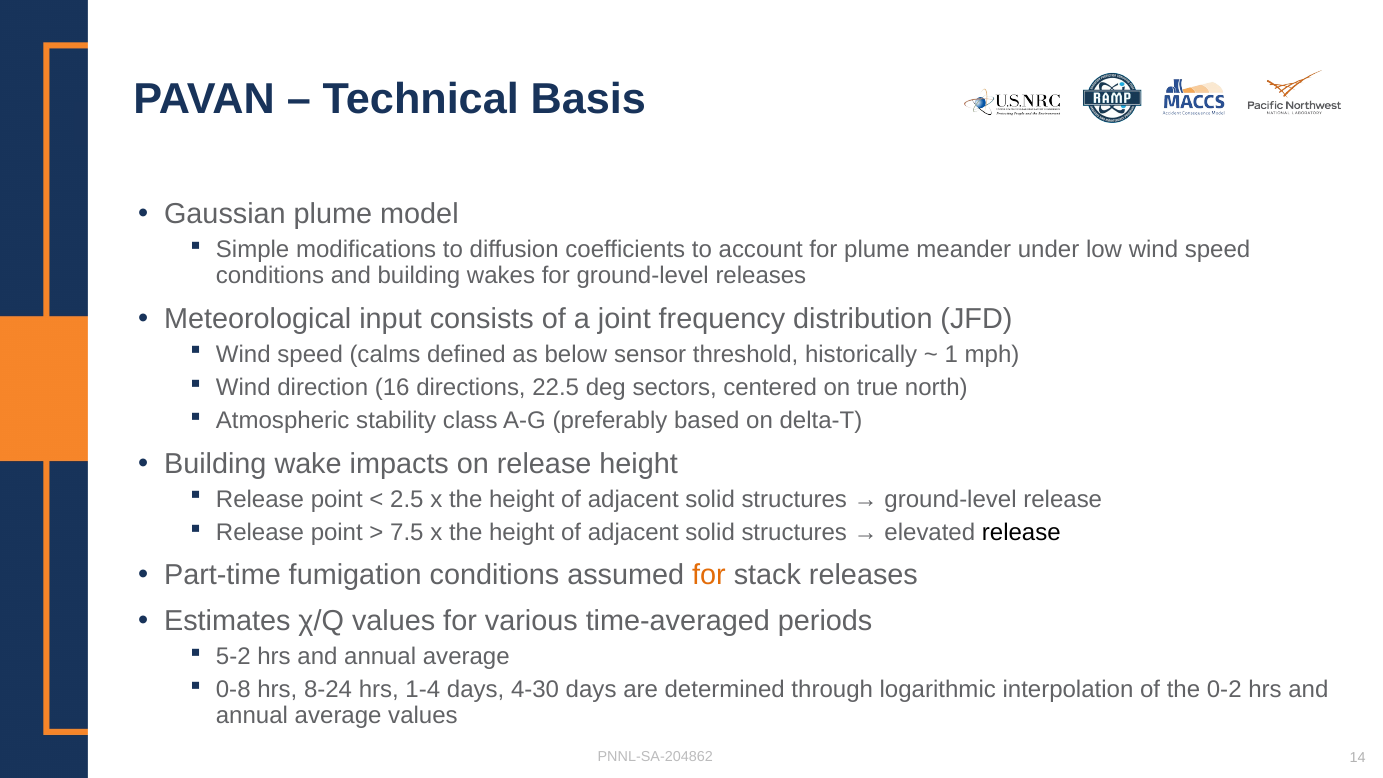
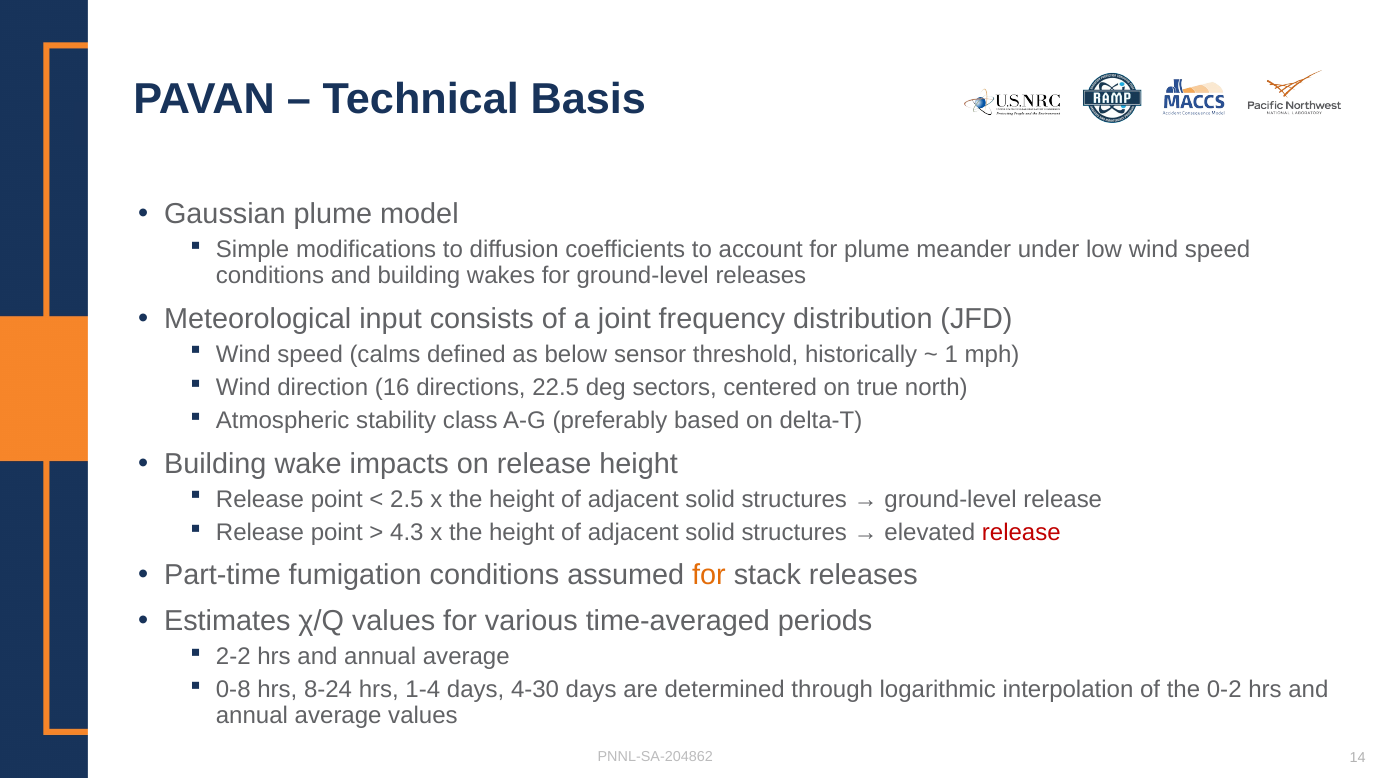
7.5: 7.5 -> 4.3
release at (1021, 533) colour: black -> red
5-2: 5-2 -> 2-2
